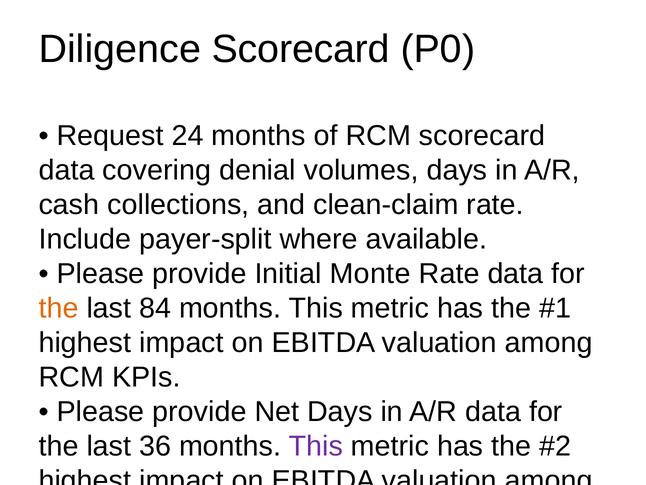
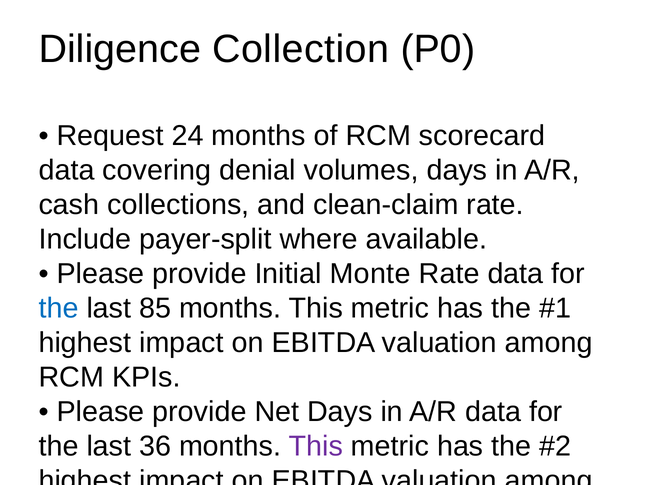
Diligence Scorecard: Scorecard -> Collection
the at (59, 308) colour: orange -> blue
84: 84 -> 85
